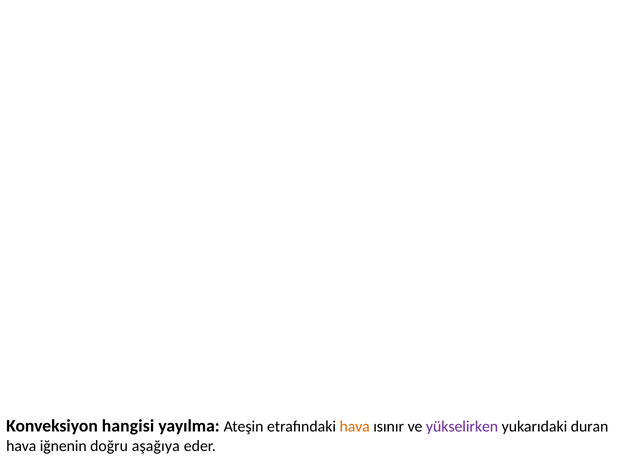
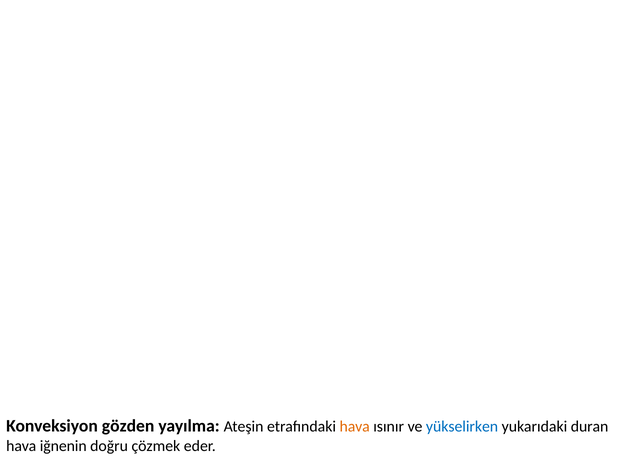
hangisi: hangisi -> gözden
yükselirken colour: purple -> blue
aşağıya: aşağıya -> çözmek
